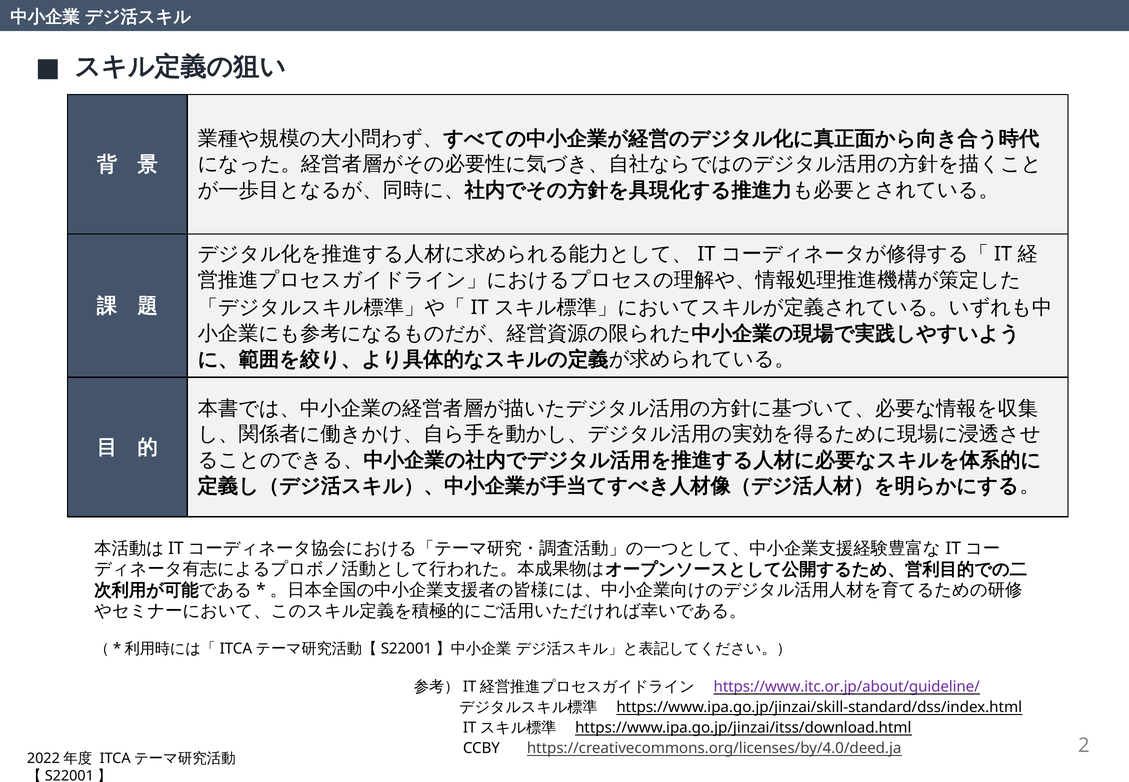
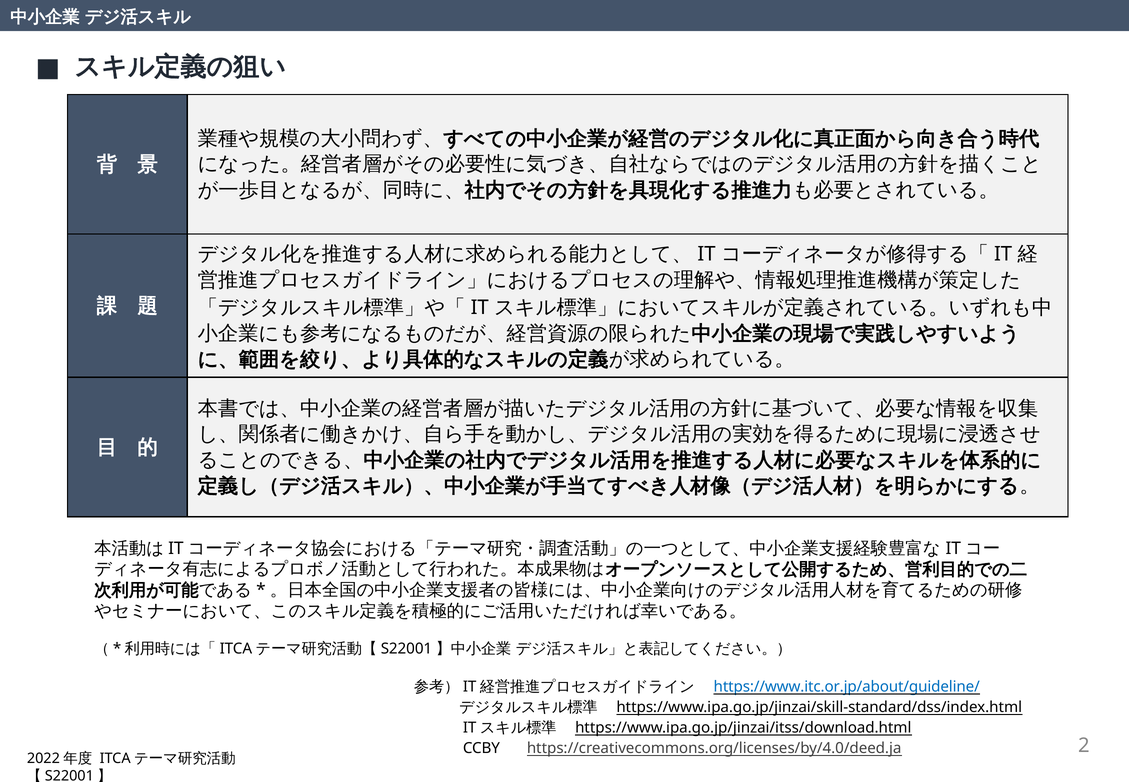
https://www.itc.or.jp/about/guideline/ colour: purple -> blue
